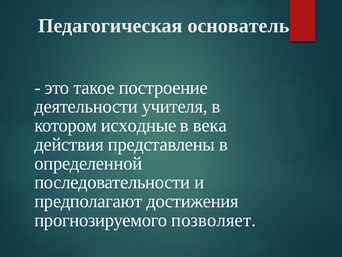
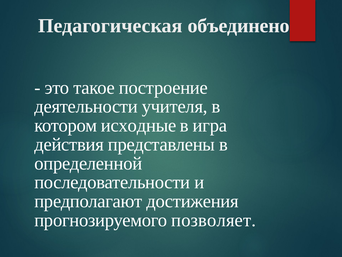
основатель: основатель -> объединено
века: века -> игра
